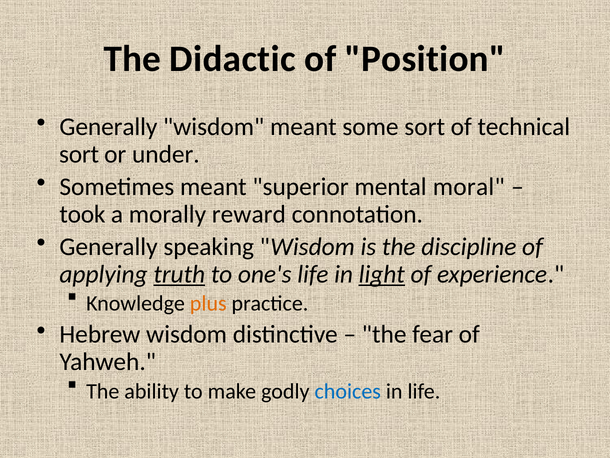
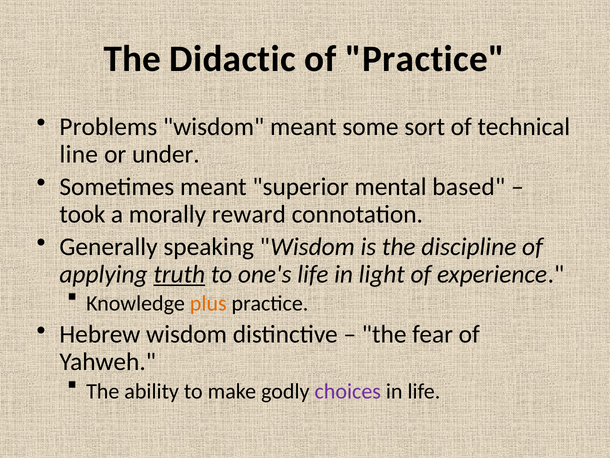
of Position: Position -> Practice
Generally at (108, 127): Generally -> Problems
sort at (79, 154): sort -> line
moral: moral -> based
light underline: present -> none
choices colour: blue -> purple
